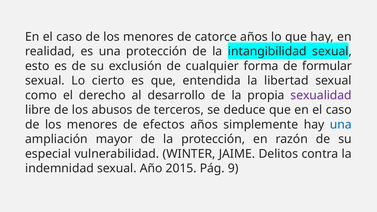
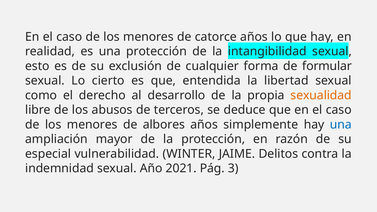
sexualidad colour: purple -> orange
efectos: efectos -> albores
2015: 2015 -> 2021
9: 9 -> 3
